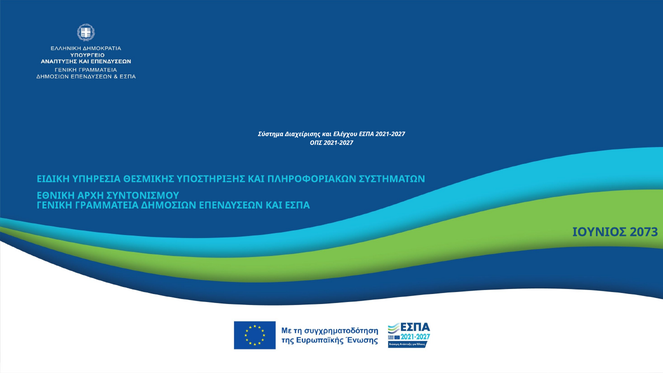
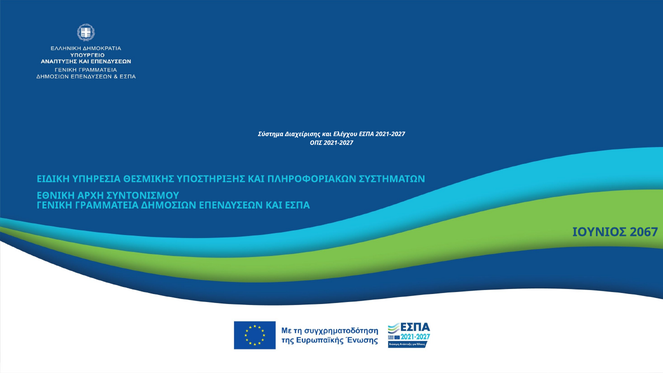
2073: 2073 -> 2067
